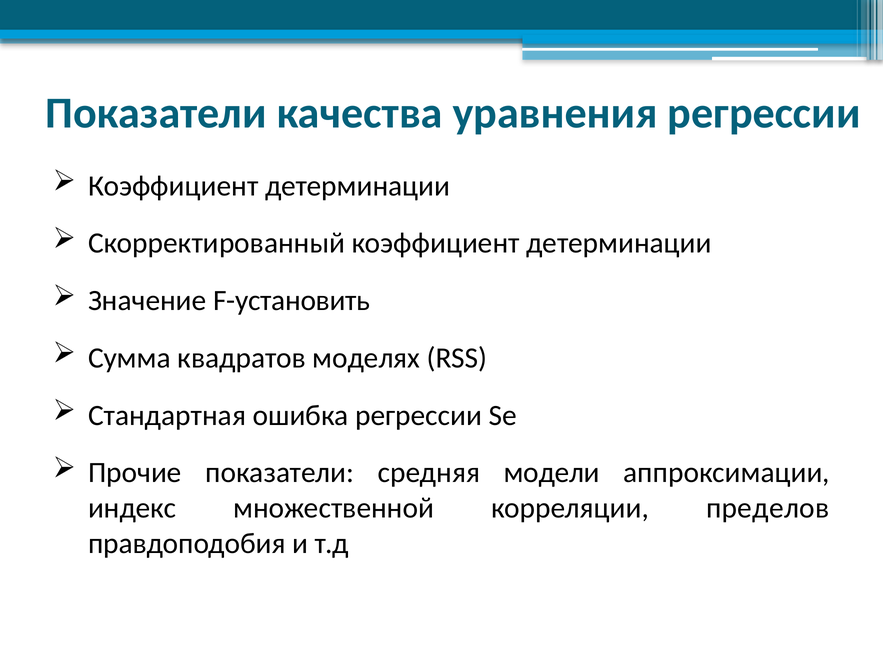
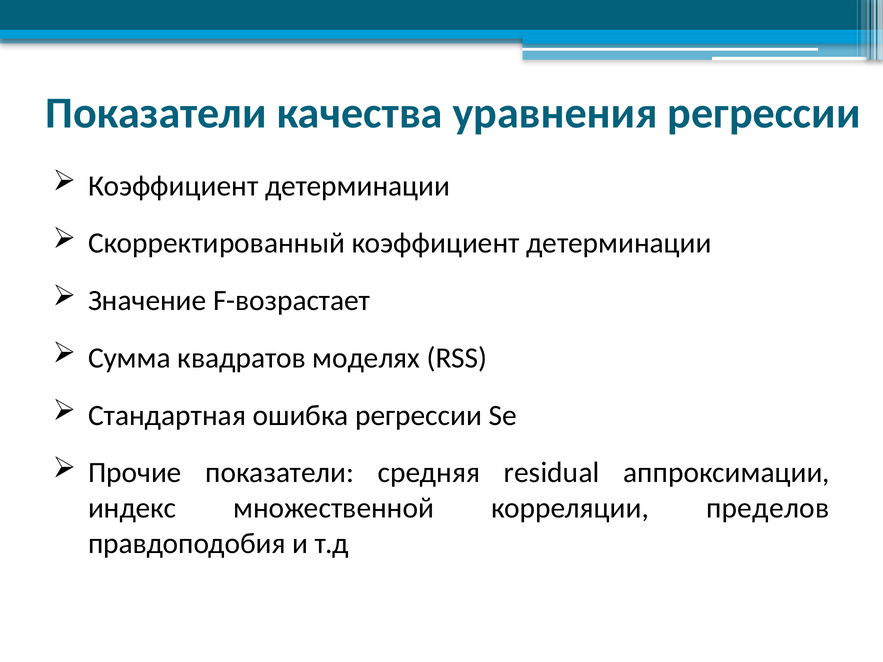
F-установить: F-установить -> F-возрастает
модели: модели -> residual
